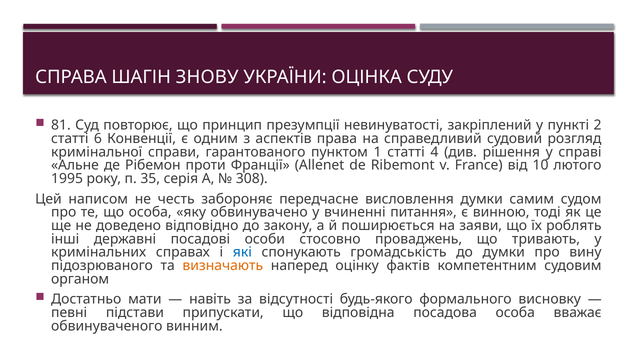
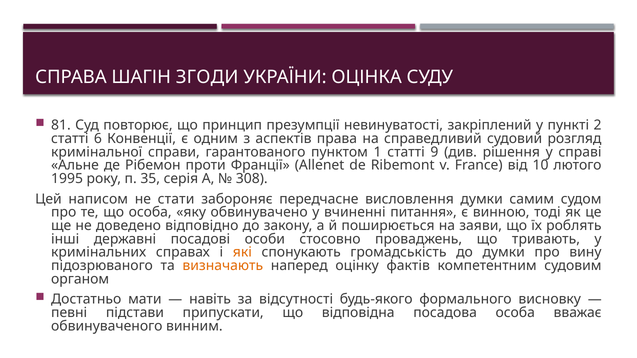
ЗНОВУ: ЗНОВУ -> ЗГОДИ
4: 4 -> 9
честь: честь -> стати
які colour: blue -> orange
